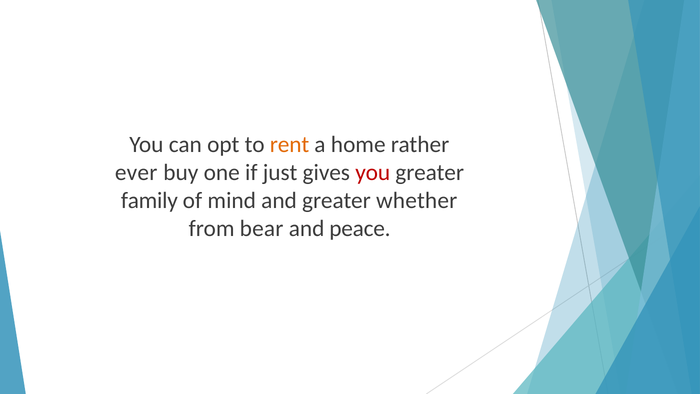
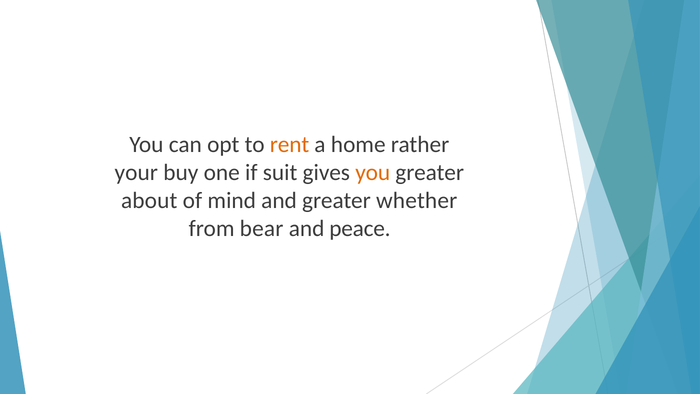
ever: ever -> your
just: just -> suit
you at (373, 172) colour: red -> orange
family: family -> about
